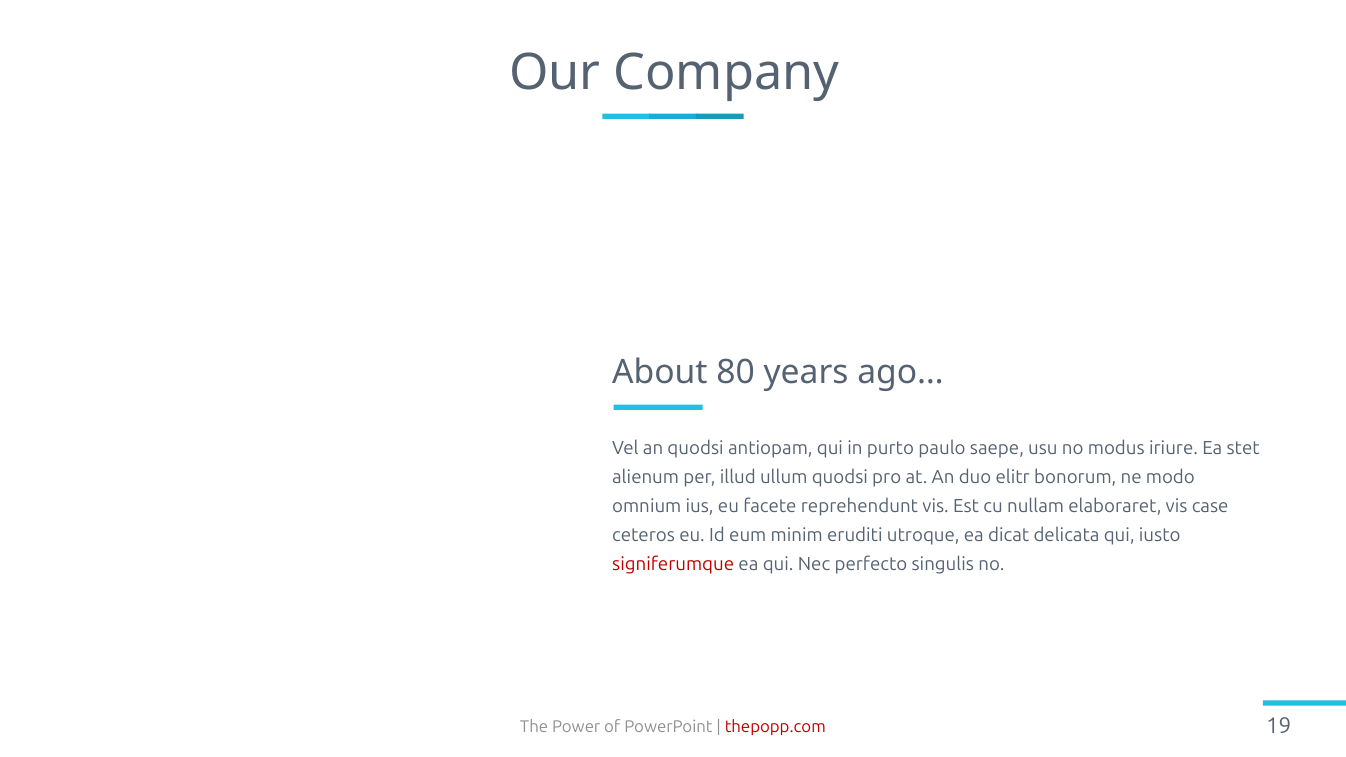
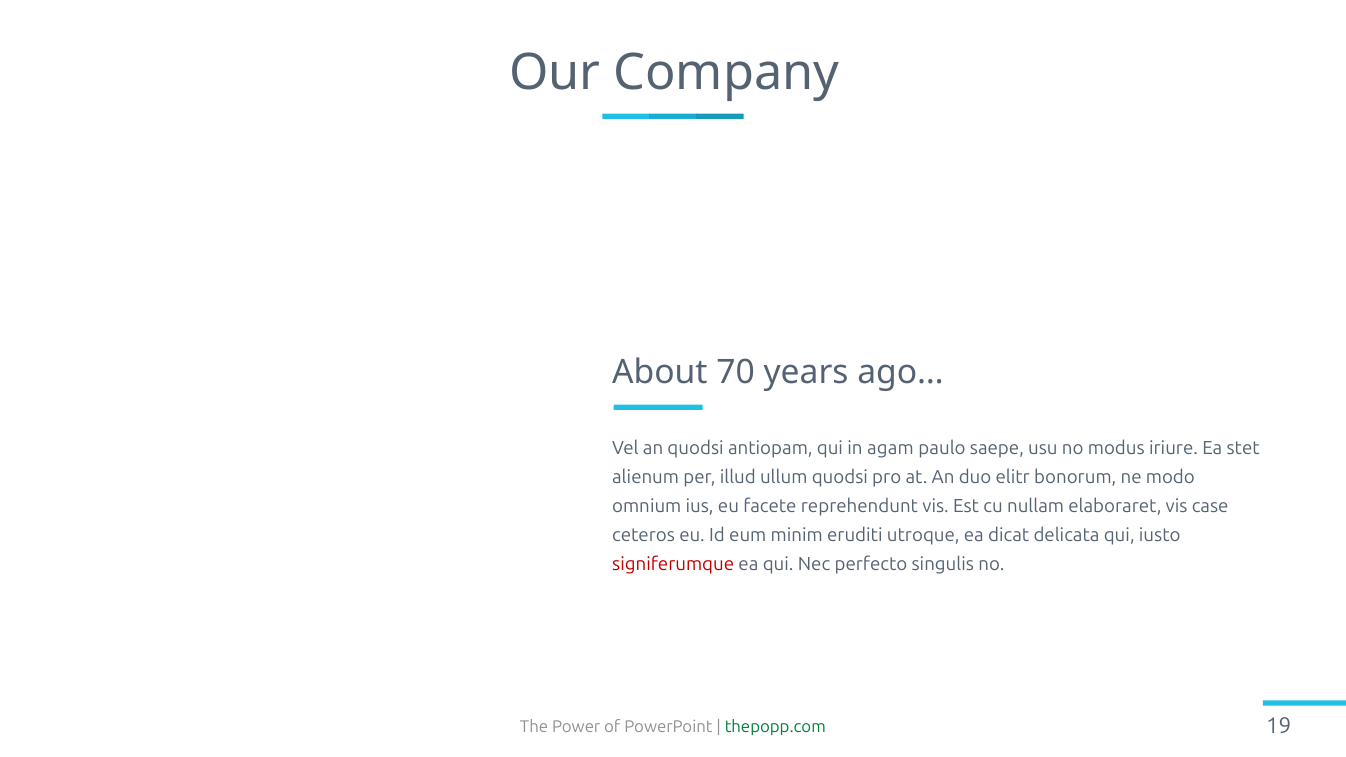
80: 80 -> 70
purto: purto -> agam
thepopp.com colour: red -> green
